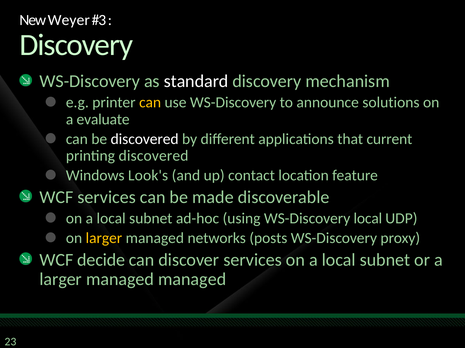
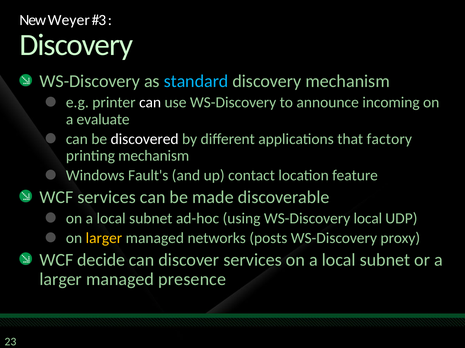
standard colour: white -> light blue
can at (150, 103) colour: yellow -> white
solutions: solutions -> incoming
current: current -> factory
printing discovered: discovered -> mechanism
Look's: Look's -> Fault's
managed managed: managed -> presence
